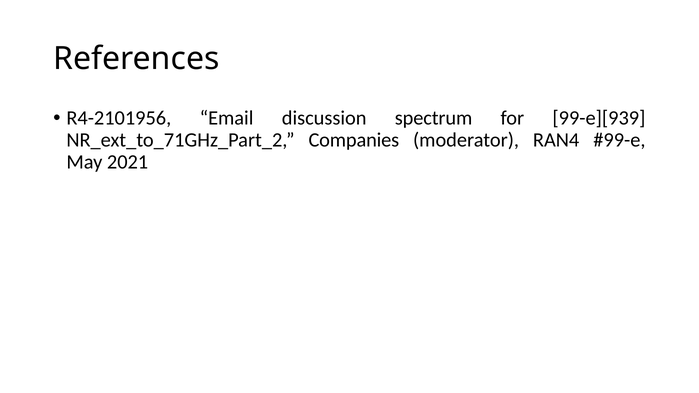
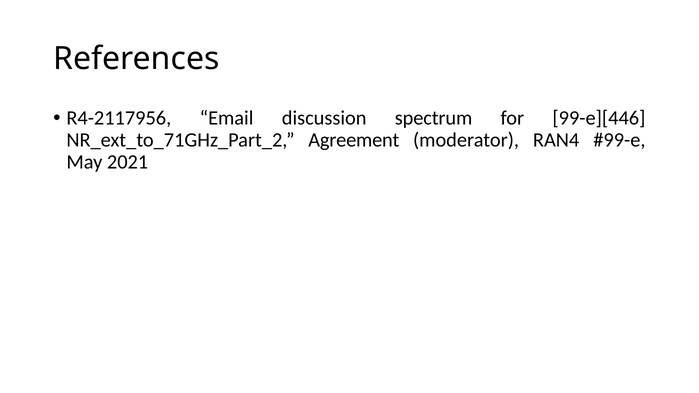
R4-2101956: R4-2101956 -> R4-2117956
99-e][939: 99-e][939 -> 99-e][446
Companies: Companies -> Agreement
